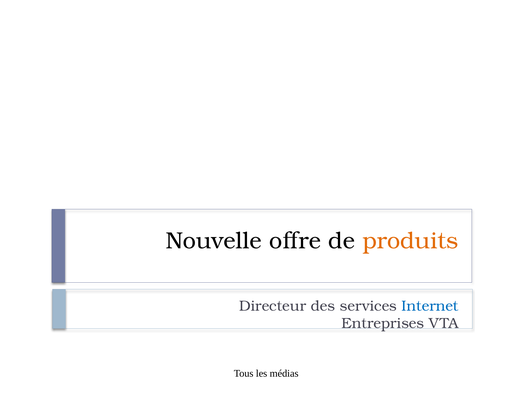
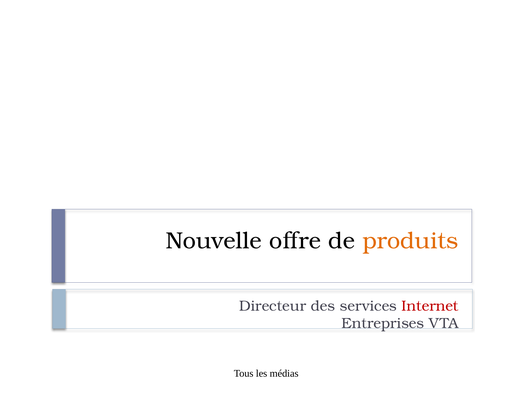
Internet colour: blue -> red
